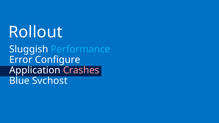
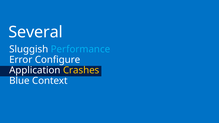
Rollout: Rollout -> Several
Crashes colour: pink -> yellow
Svchost: Svchost -> Context
